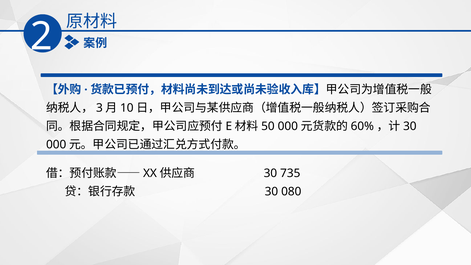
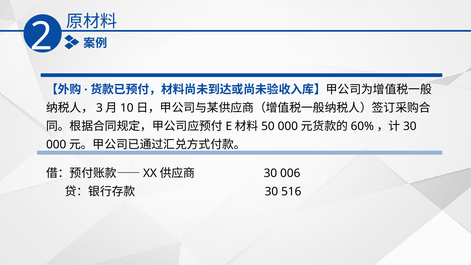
735: 735 -> 006
080: 080 -> 516
